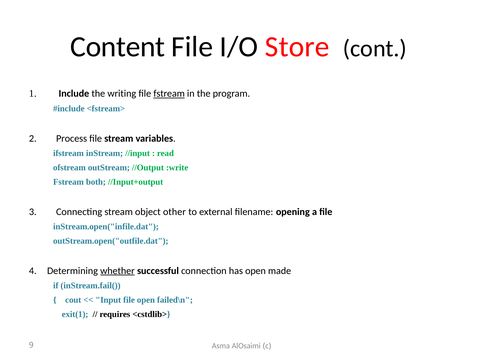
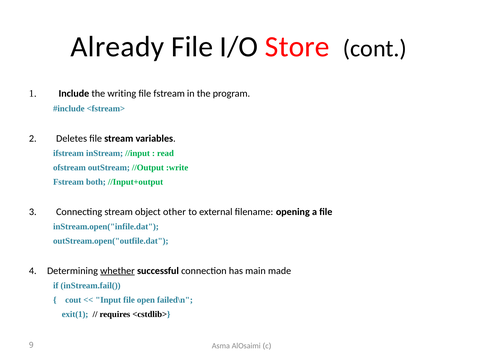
Content: Content -> Already
fstream at (169, 94) underline: present -> none
Process: Process -> Deletes
has open: open -> main
